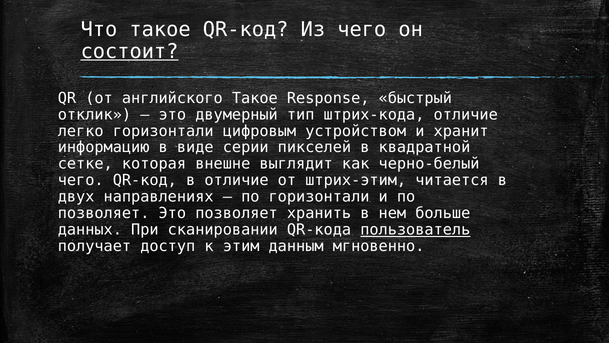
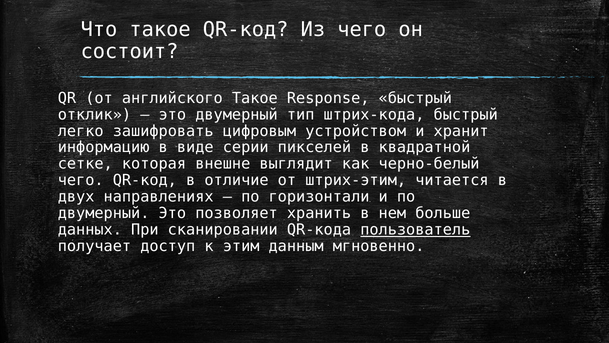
состоит underline: present -> none
штрих-кода отличие: отличие -> быстрый
легко горизонтали: горизонтали -> зашифровать
позволяет at (104, 213): позволяет -> двумерный
